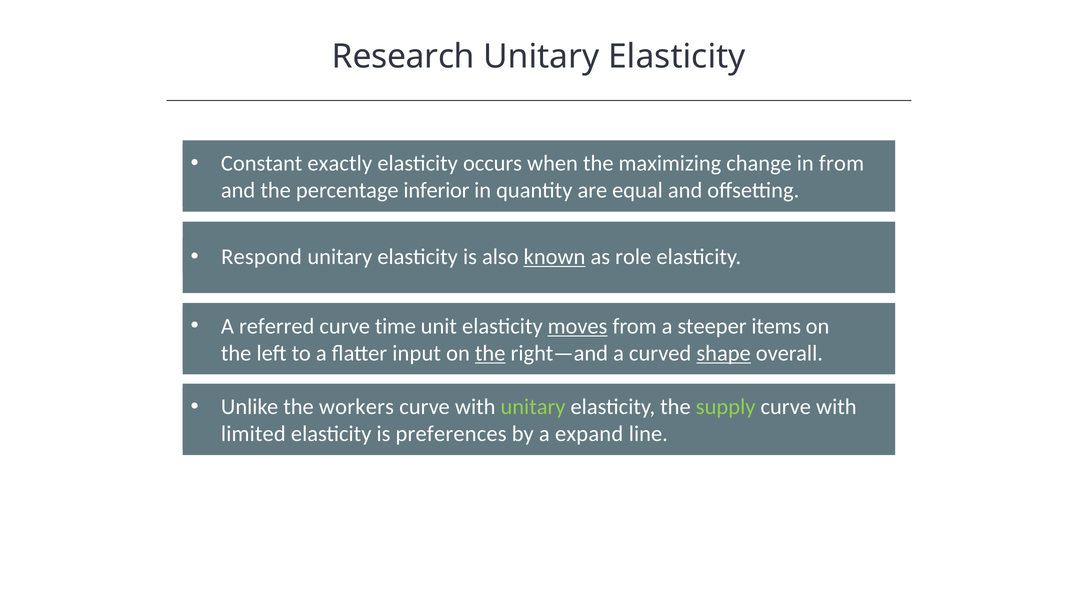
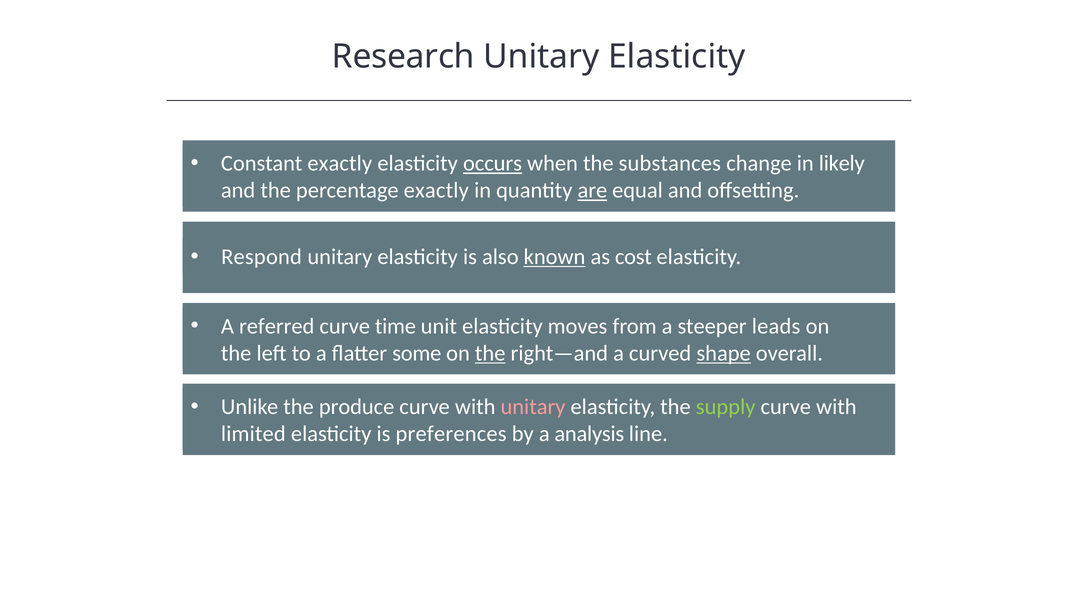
occurs underline: none -> present
maximizing: maximizing -> substances
in from: from -> likely
percentage inferior: inferior -> exactly
are underline: none -> present
role: role -> cost
moves underline: present -> none
items: items -> leads
input: input -> some
workers: workers -> produce
unitary at (533, 407) colour: light green -> pink
expand: expand -> analysis
